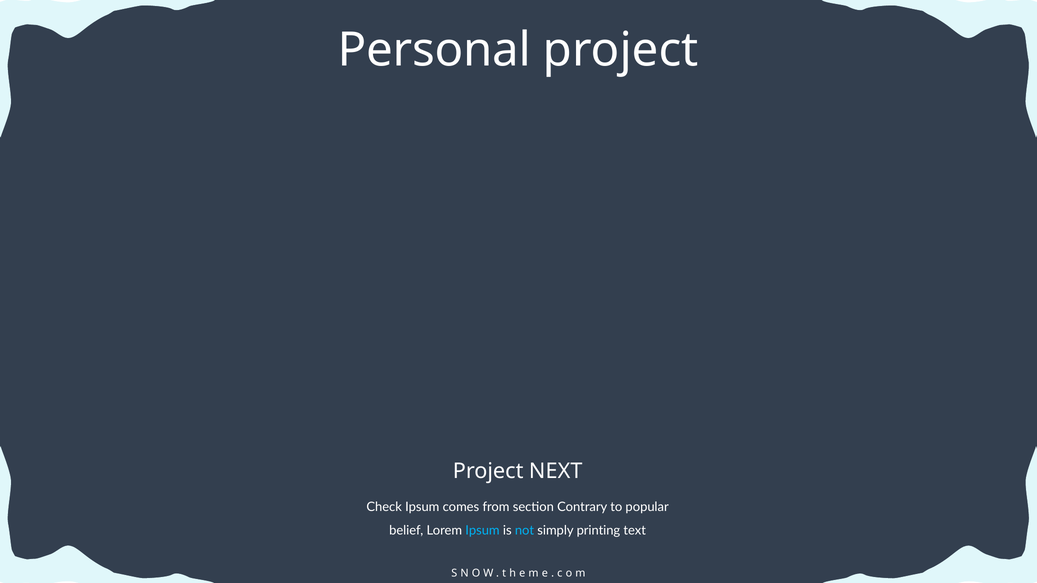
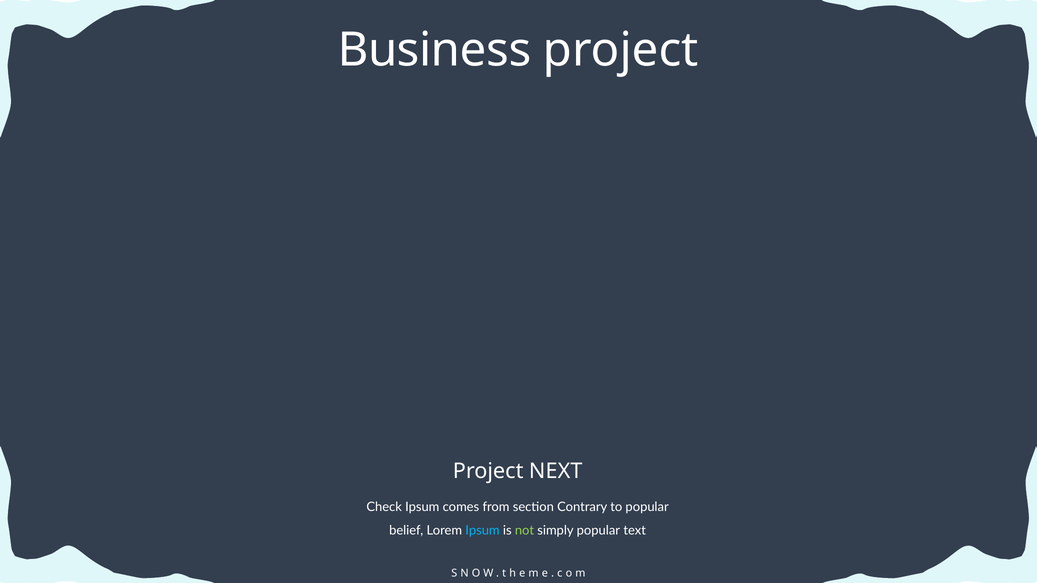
Personal: Personal -> Business
not colour: light blue -> light green
simply printing: printing -> popular
